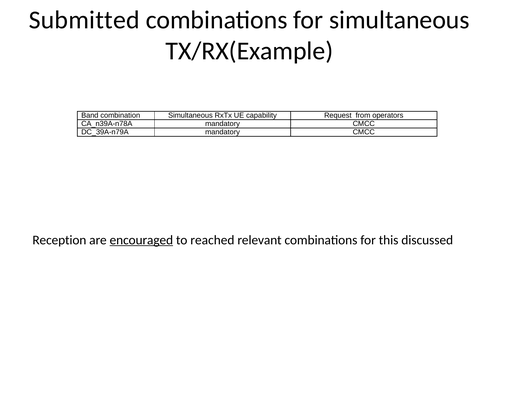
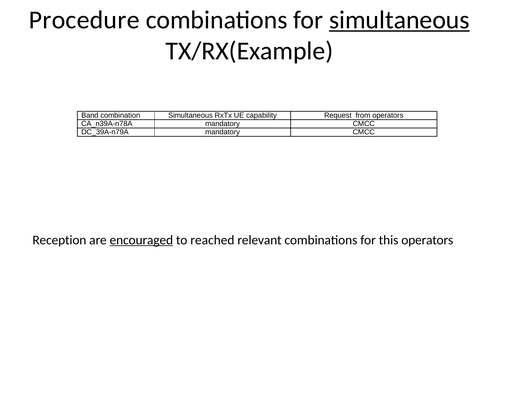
Submitted: Submitted -> Procedure
simultaneous at (399, 20) underline: none -> present
this discussed: discussed -> operators
